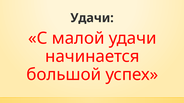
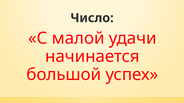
Удачи at (92, 18): Удачи -> Число
